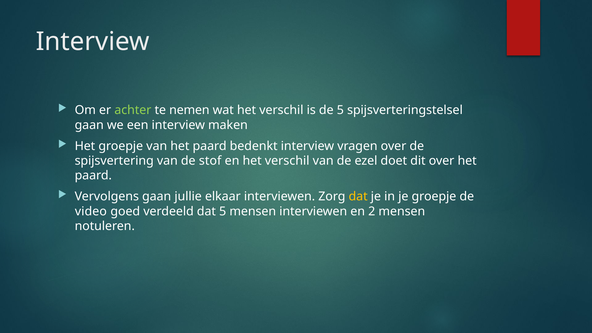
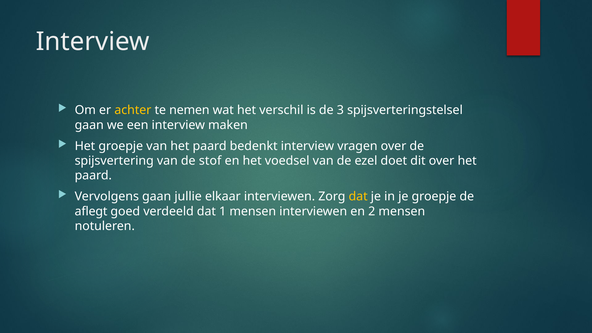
achter colour: light green -> yellow
de 5: 5 -> 3
en het verschil: verschil -> voedsel
video: video -> aflegt
dat 5: 5 -> 1
